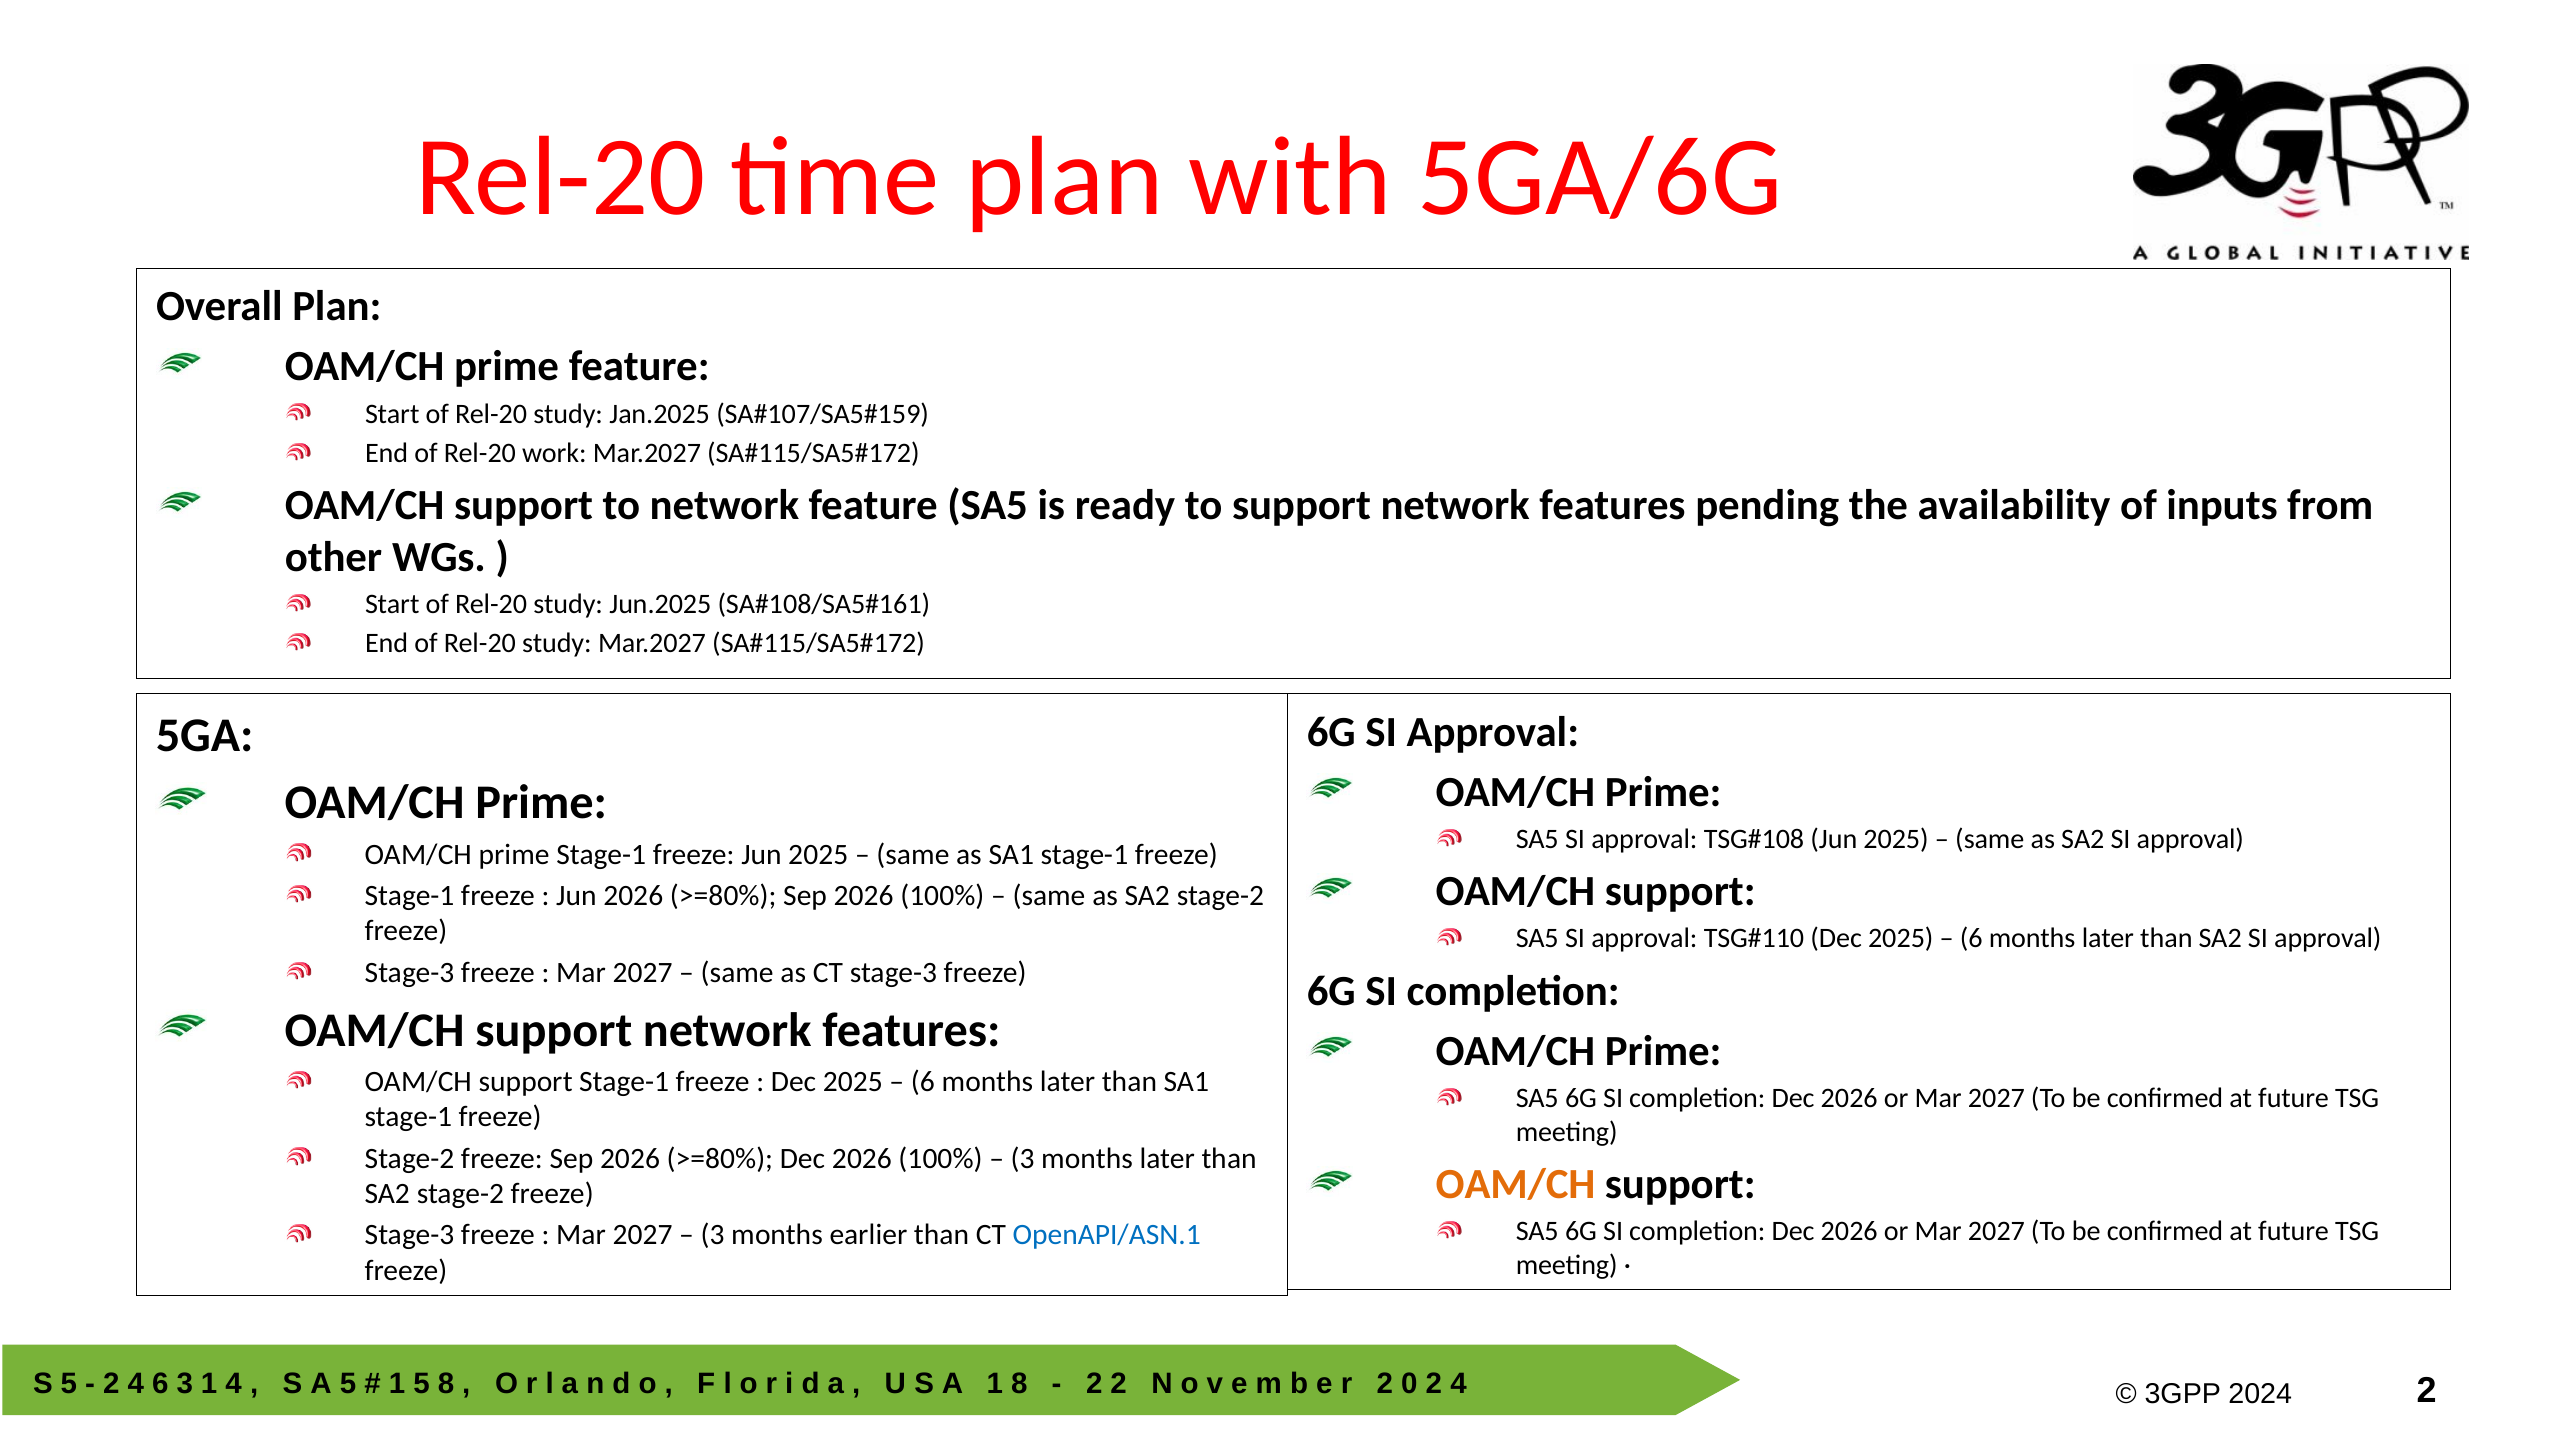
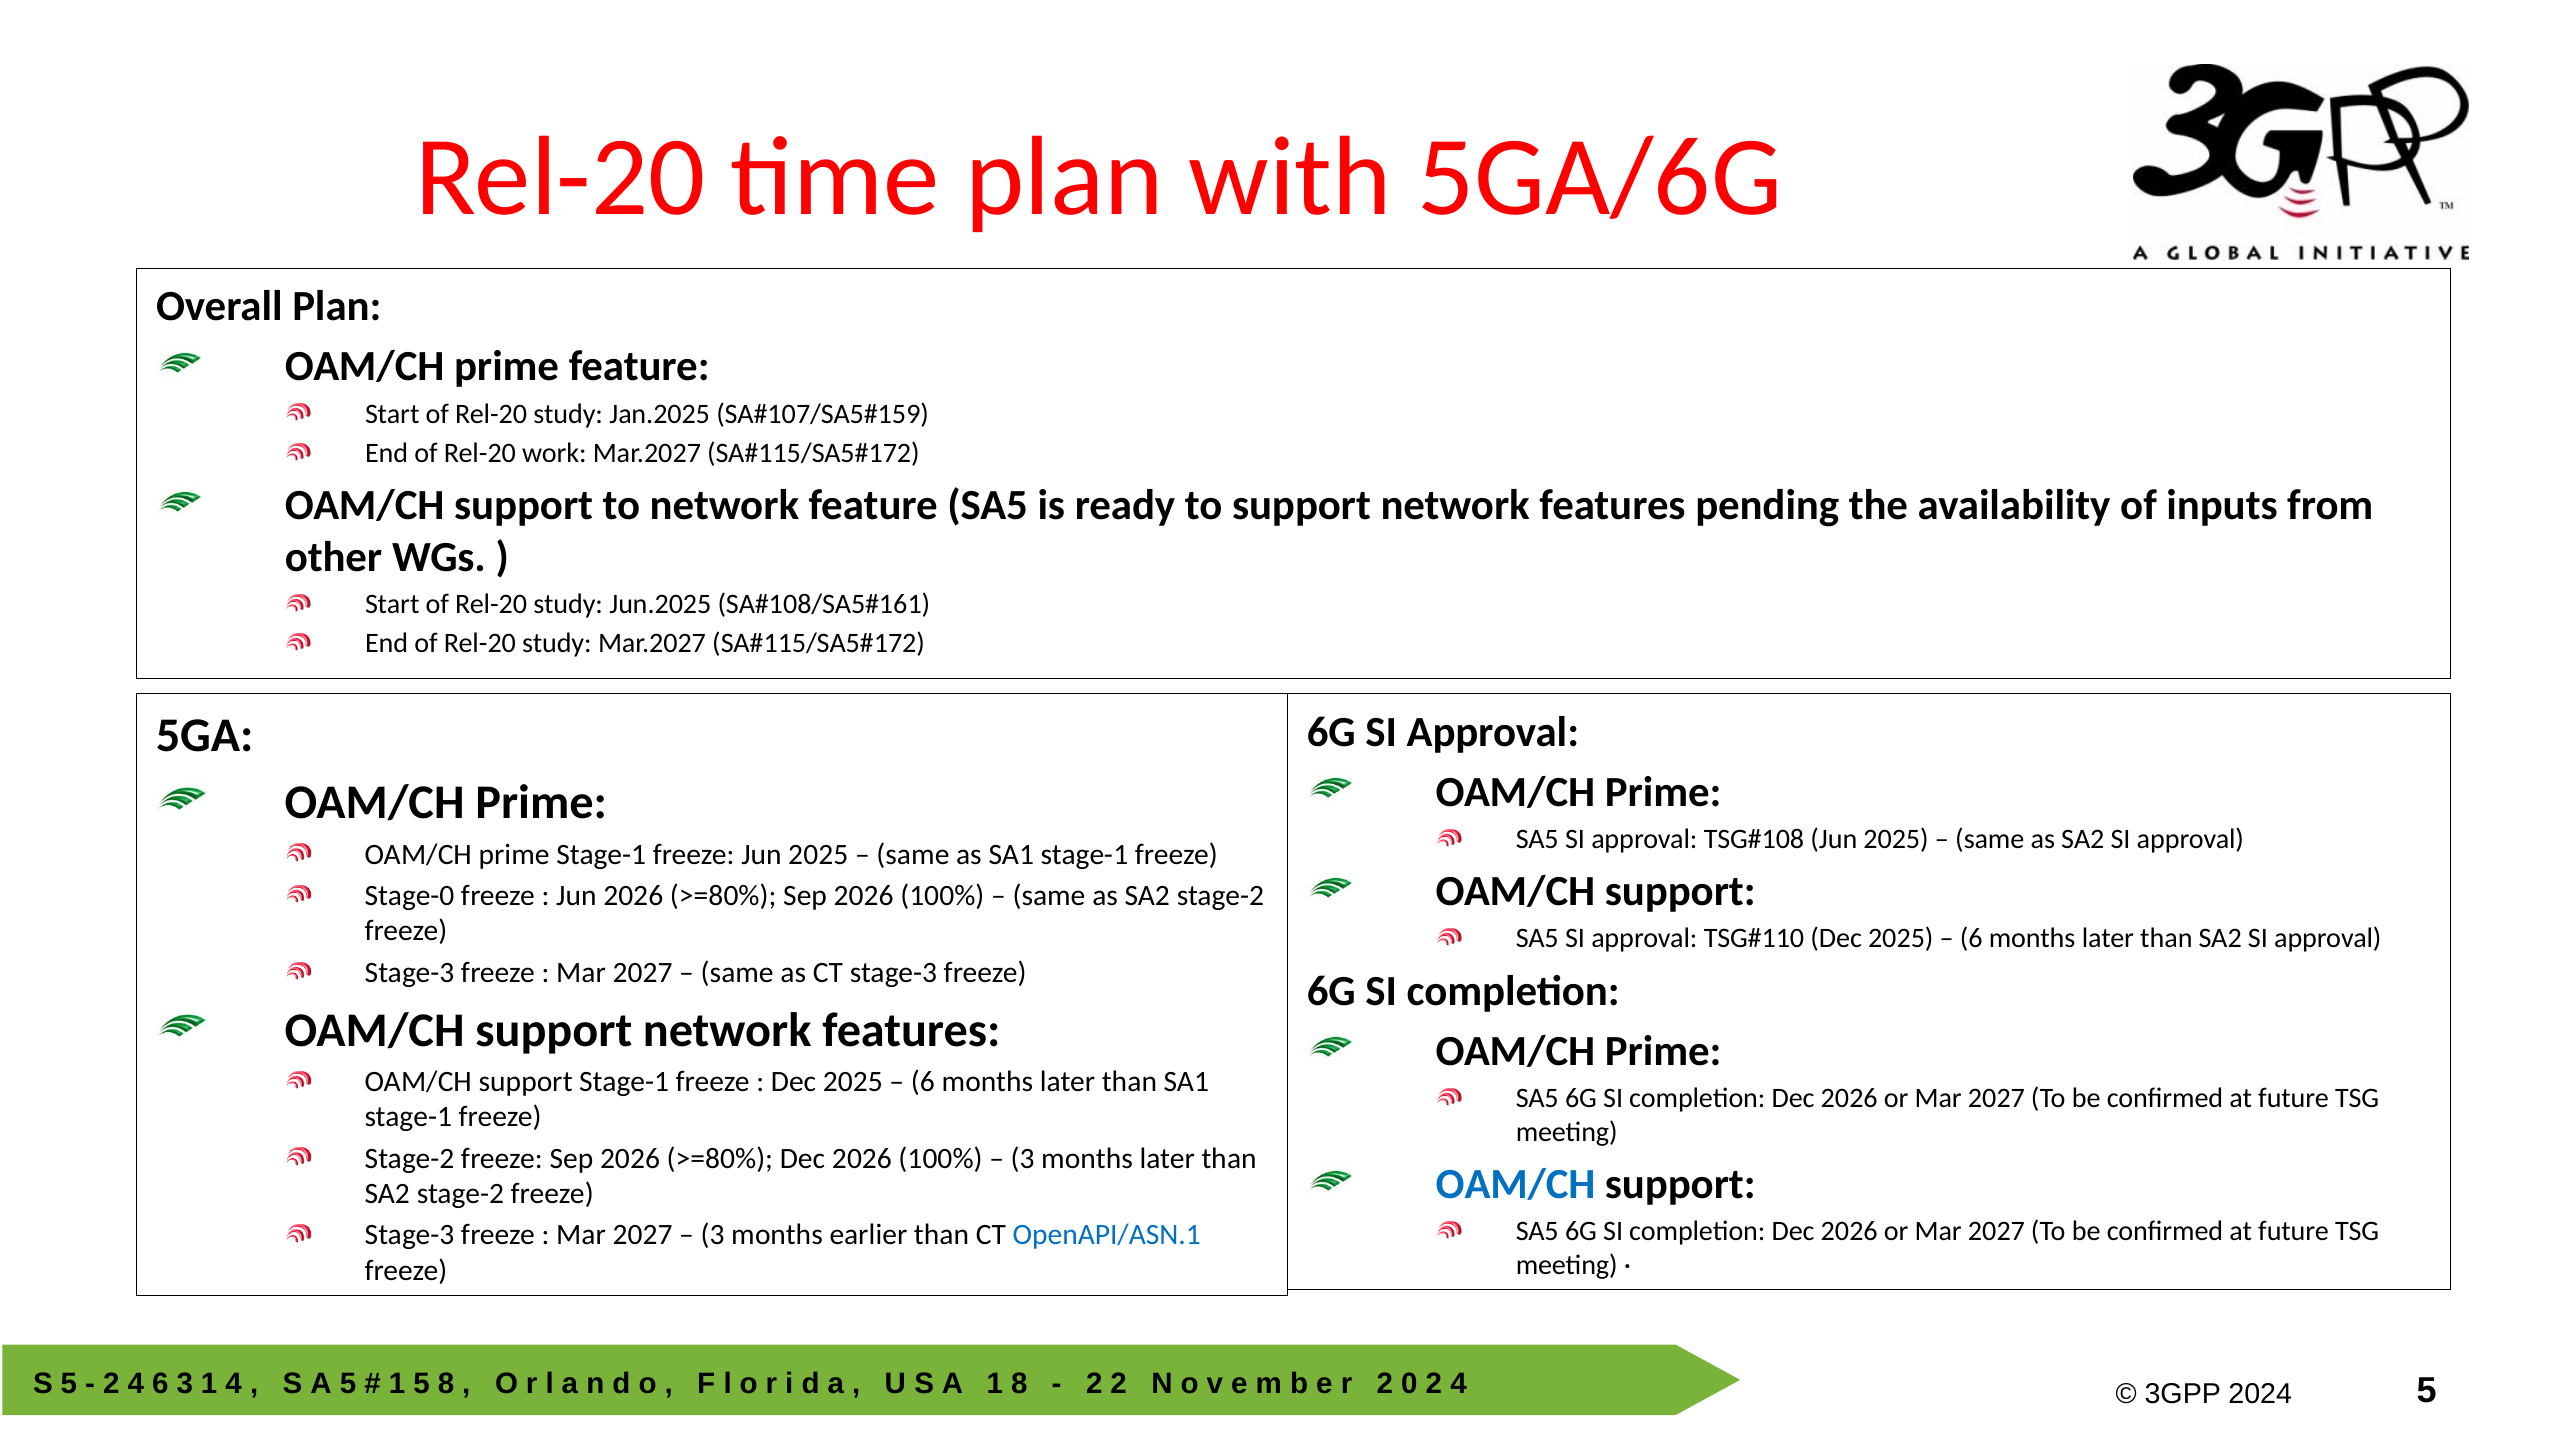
Stage-1 at (410, 896): Stage-1 -> Stage-0
OAM/CH at (1516, 1184) colour: orange -> blue
2 at (2427, 1391): 2 -> 5
